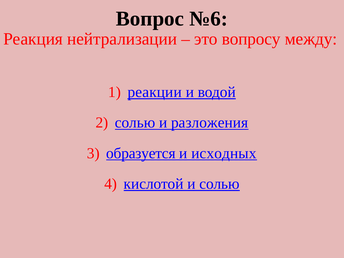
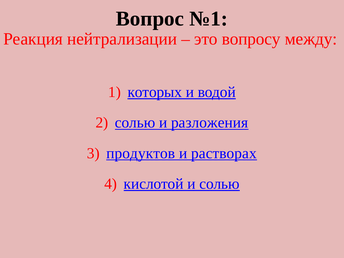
№6: №6 -> №1
реакции: реакции -> которых
образуется: образуется -> продуктов
исходных: исходных -> растворах
